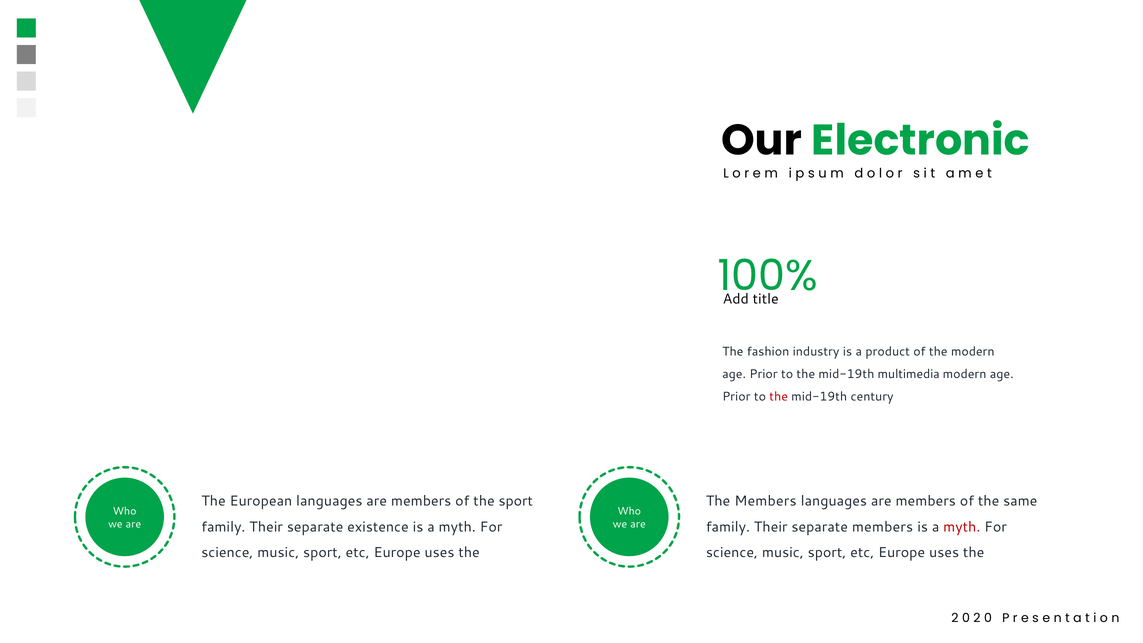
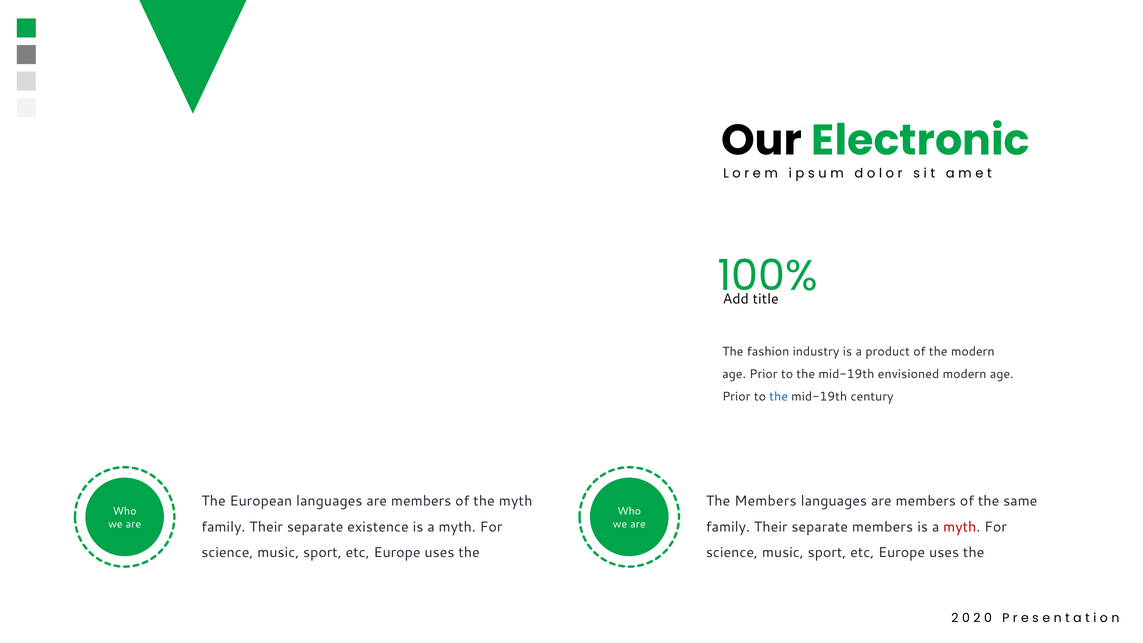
multimedia: multimedia -> envisioned
the at (779, 397) colour: red -> blue
the sport: sport -> myth
